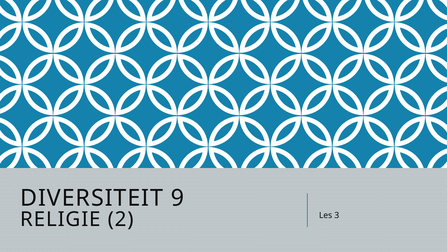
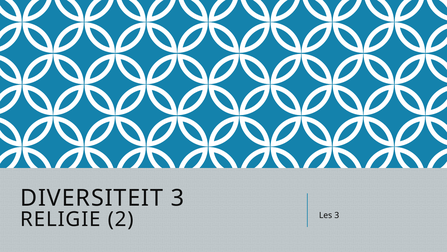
DIVERSITEIT 9: 9 -> 3
